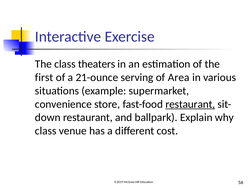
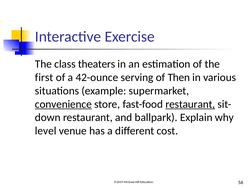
21-ounce: 21-ounce -> 42-ounce
Area: Area -> Then
convenience underline: none -> present
class at (46, 131): class -> level
